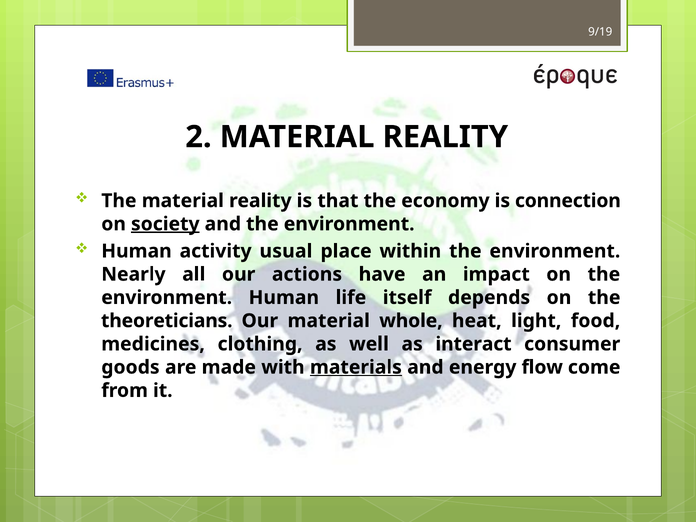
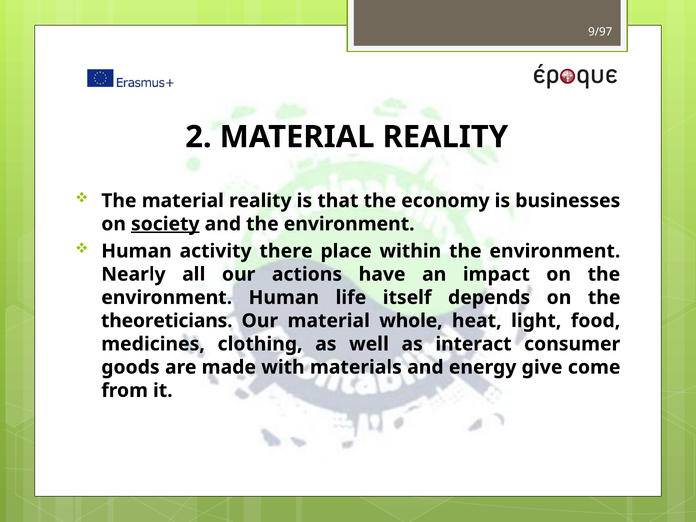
9/19: 9/19 -> 9/97
connection: connection -> businesses
usual: usual -> there
materials underline: present -> none
flow: flow -> give
